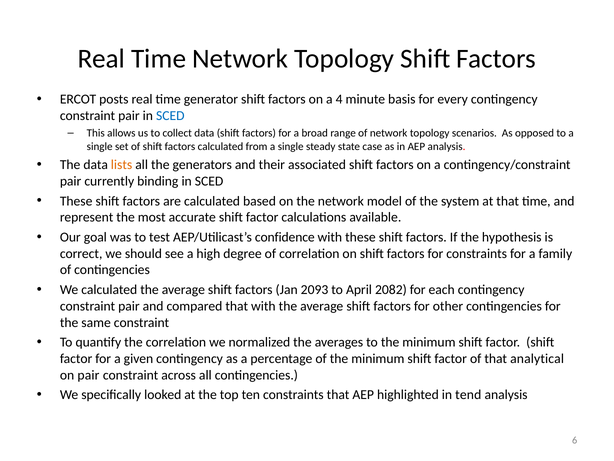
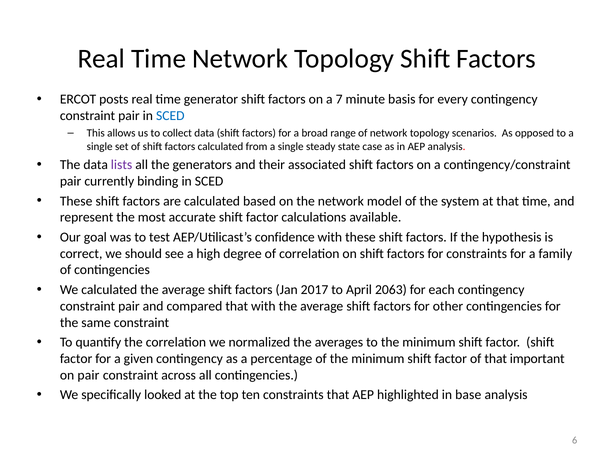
4: 4 -> 7
lists colour: orange -> purple
2093: 2093 -> 2017
2082: 2082 -> 2063
analytical: analytical -> important
tend: tend -> base
